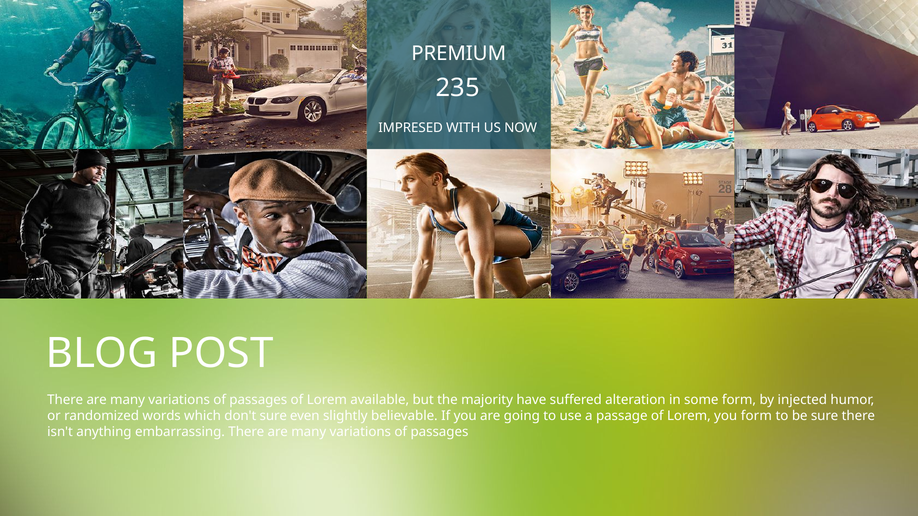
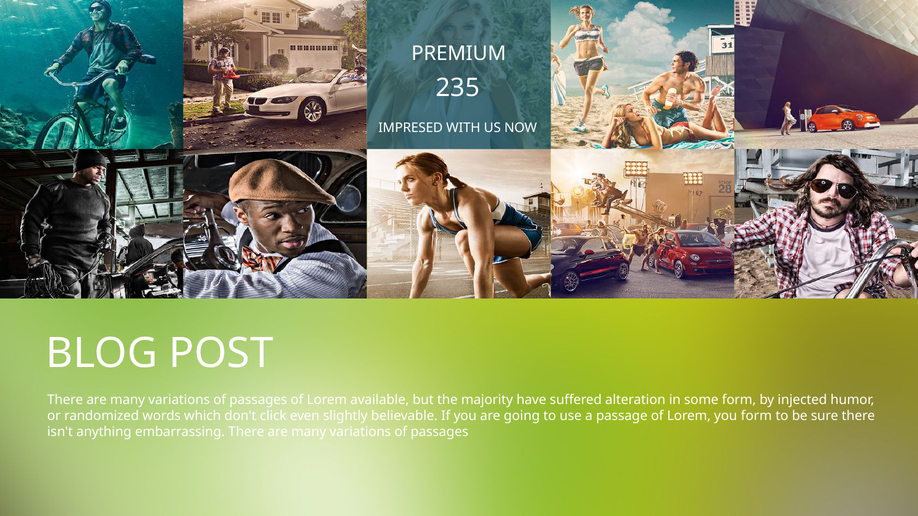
don't sure: sure -> click
